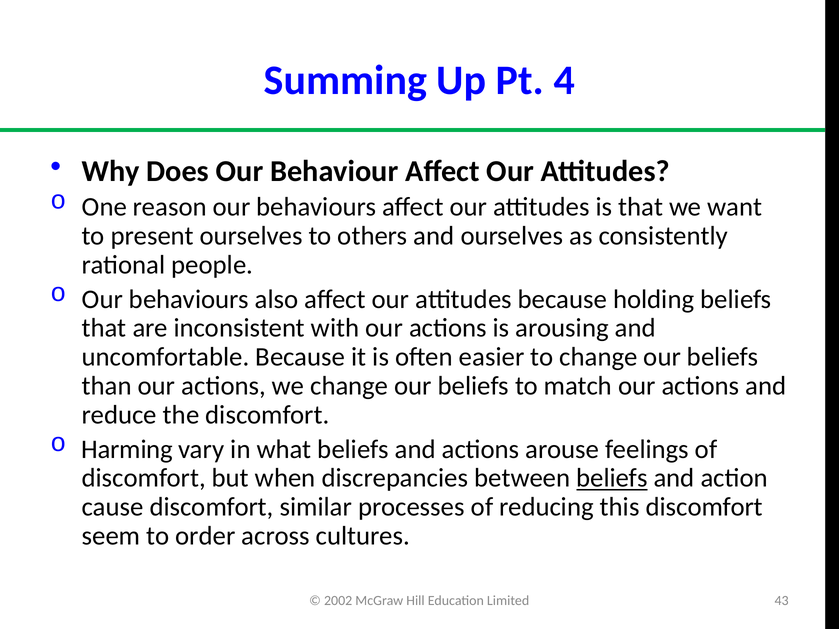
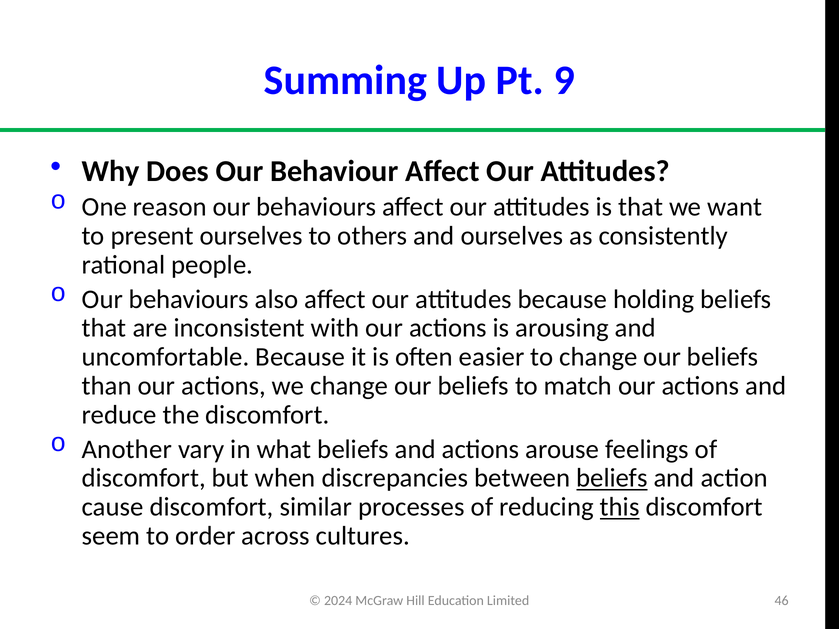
4: 4 -> 9
Harming: Harming -> Another
this underline: none -> present
2002: 2002 -> 2024
43: 43 -> 46
